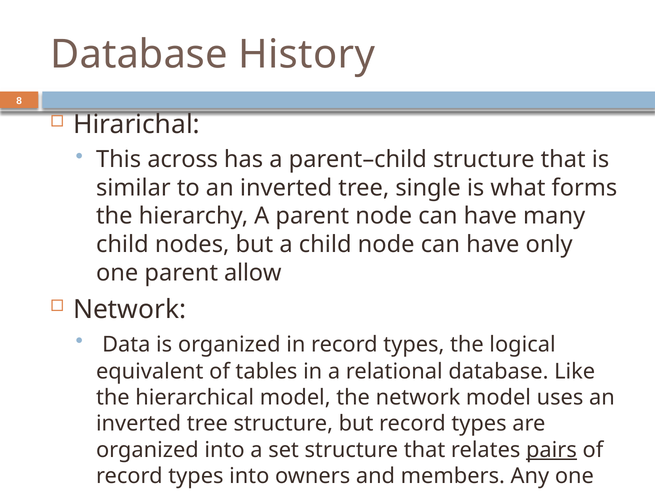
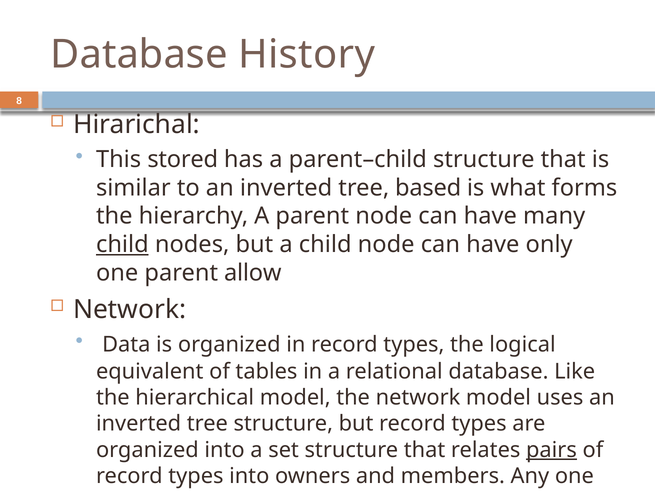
across: across -> stored
single: single -> based
child at (122, 245) underline: none -> present
